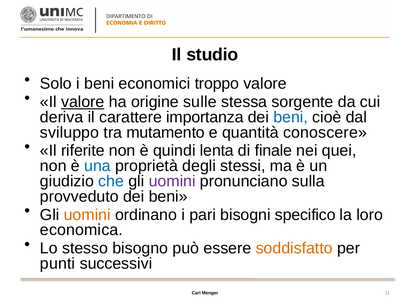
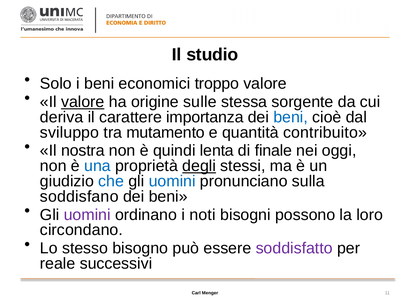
conoscere: conoscere -> contribuito
riferite: riferite -> nostra
quei: quei -> oggi
degli underline: none -> present
uomini at (172, 182) colour: purple -> blue
provveduto: provveduto -> soddisfano
uomini at (87, 215) colour: orange -> purple
pari: pari -> noti
specifico: specifico -> possono
economica: economica -> circondano
soddisfatto colour: orange -> purple
punti: punti -> reale
